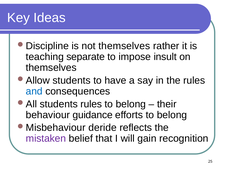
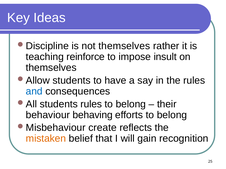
separate: separate -> reinforce
guidance: guidance -> behaving
deride: deride -> create
mistaken colour: purple -> orange
